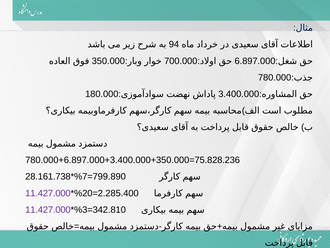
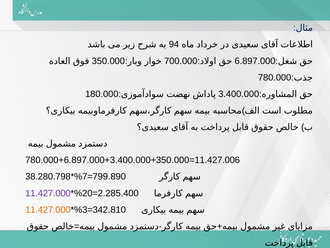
75.828.236: 75.828.236 -> 11.427.006
28.161.738: 28.161.738 -> 38.280.798
11.427.000 at (48, 209) colour: purple -> orange
